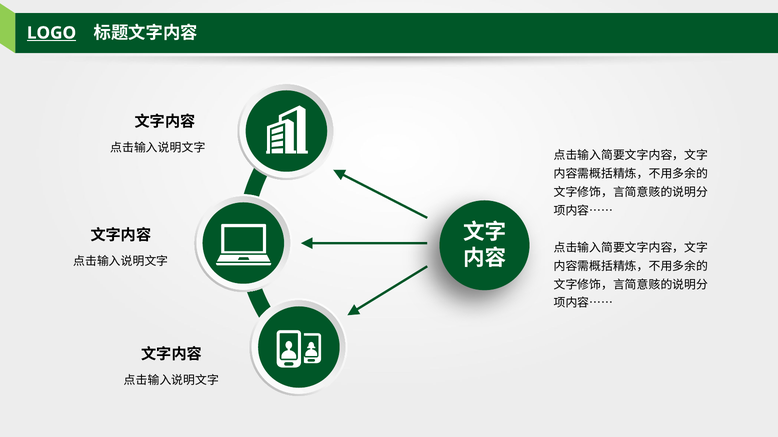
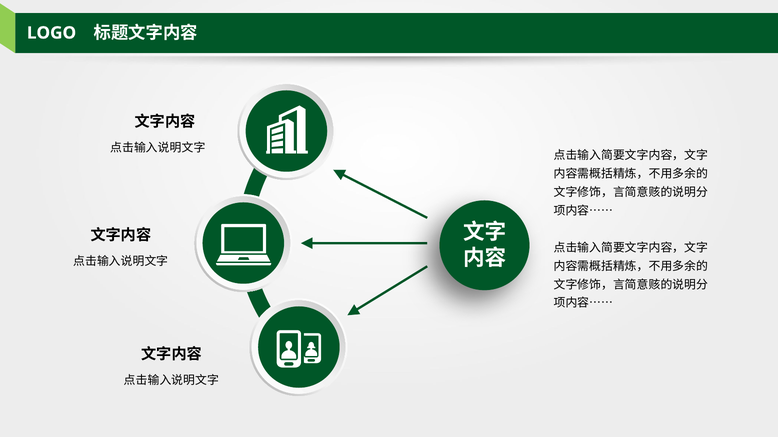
LOGO underline: present -> none
